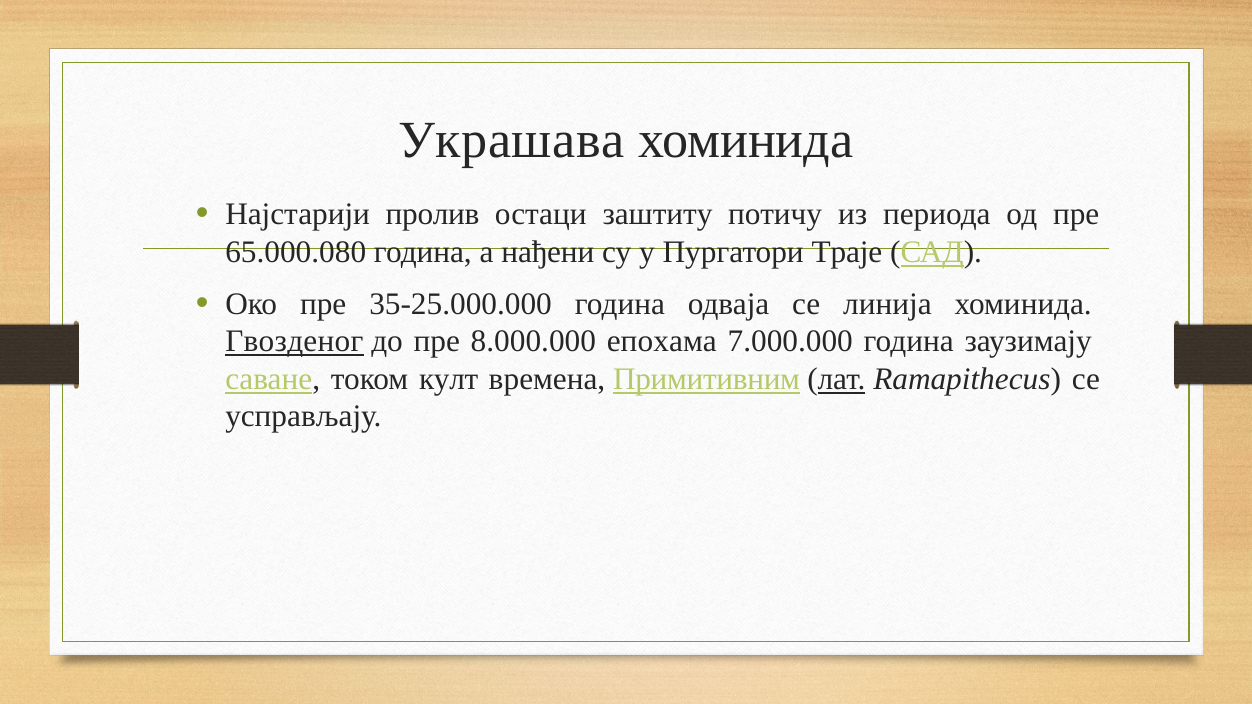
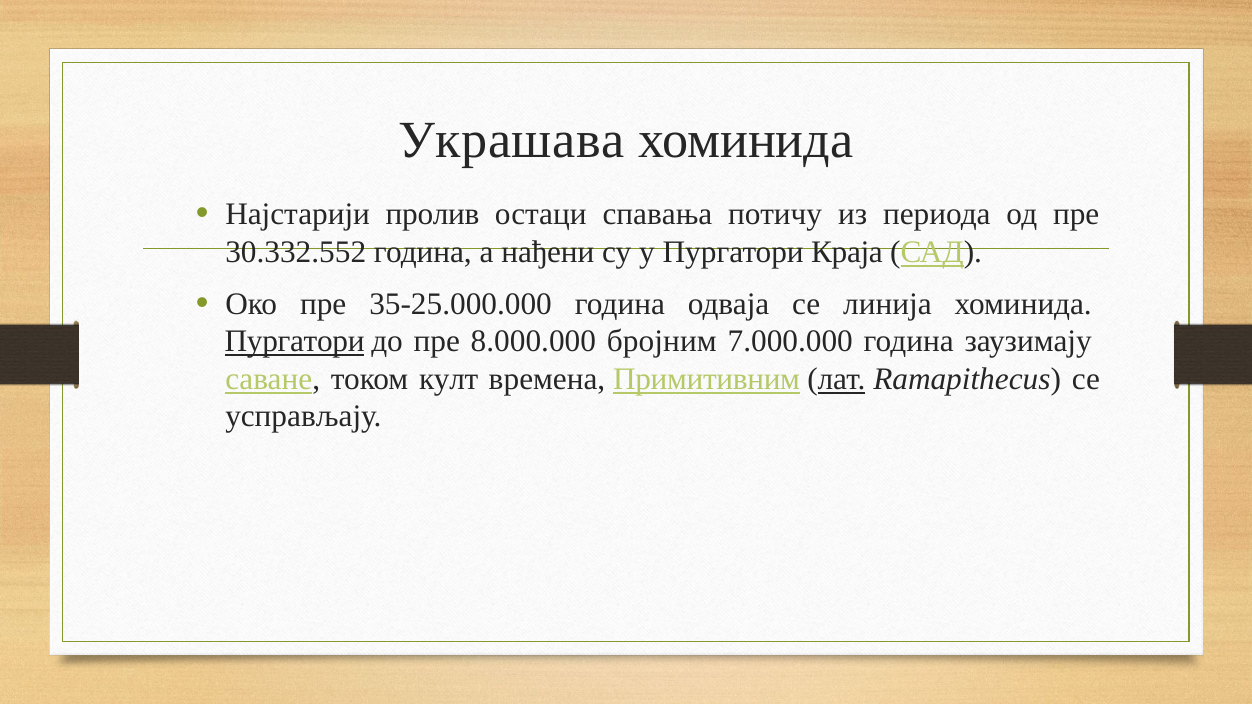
заштиту: заштиту -> спавања
65.000.080: 65.000.080 -> 30.332.552
Траје: Траје -> Краја
Гвозденог at (294, 341): Гвозденог -> Пургатори
епохама: епохама -> бројним
